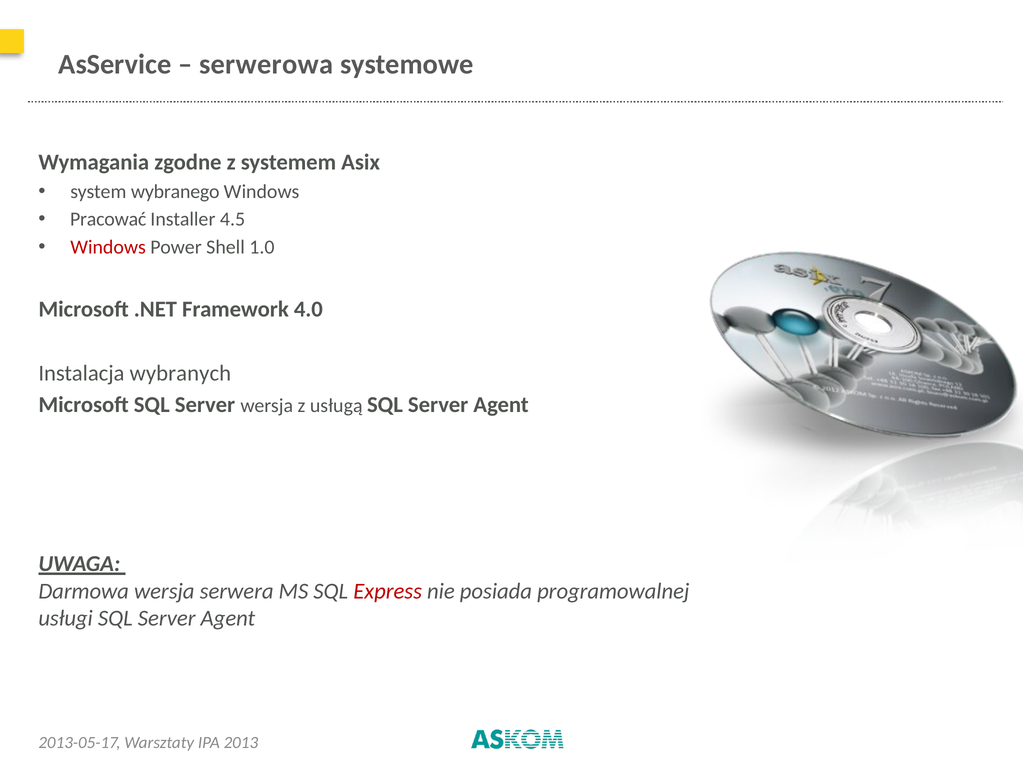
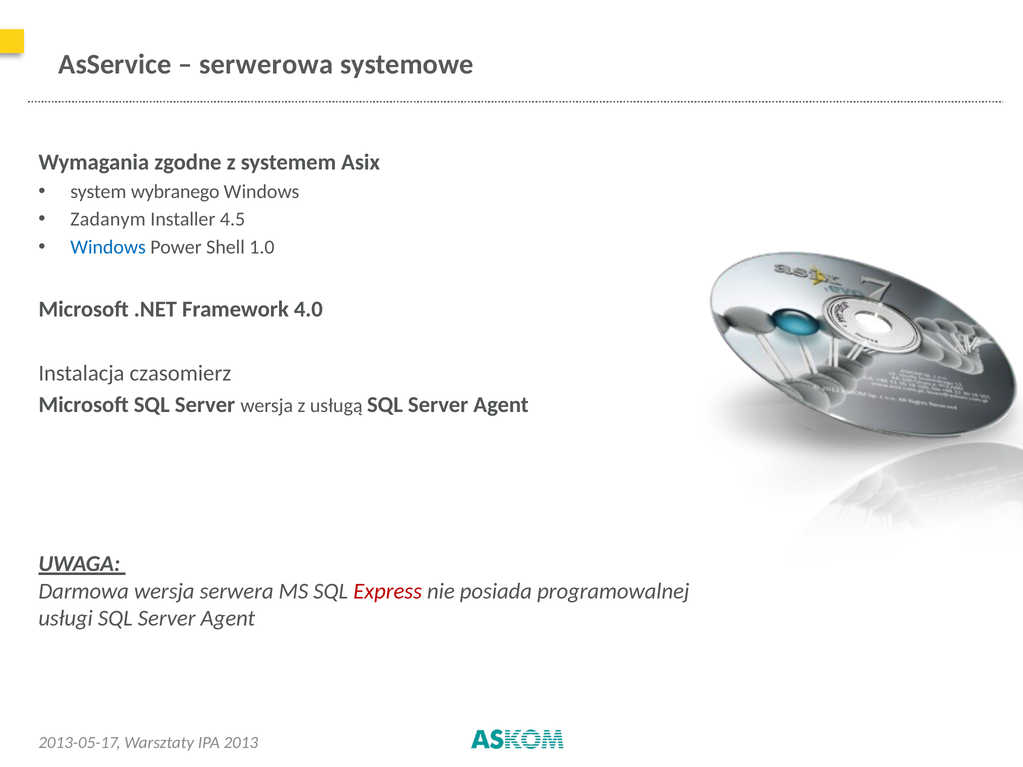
Pracować: Pracować -> Zadanym
Windows at (108, 247) colour: red -> blue
wybranych: wybranych -> czasomierz
